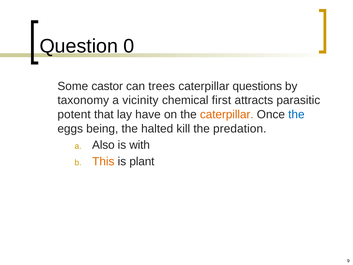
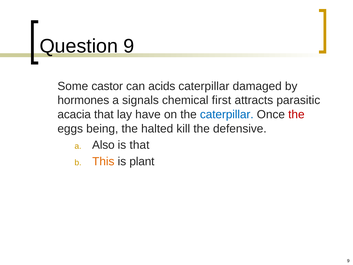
Question 0: 0 -> 9
trees: trees -> acids
questions: questions -> damaged
taxonomy: taxonomy -> hormones
vicinity: vicinity -> signals
potent: potent -> acacia
caterpillar at (227, 114) colour: orange -> blue
the at (296, 114) colour: blue -> red
predation: predation -> defensive
is with: with -> that
